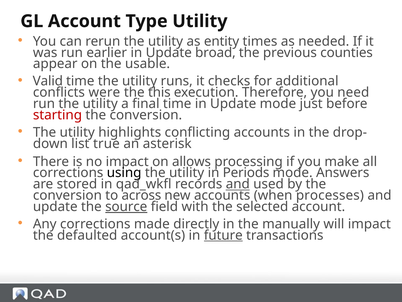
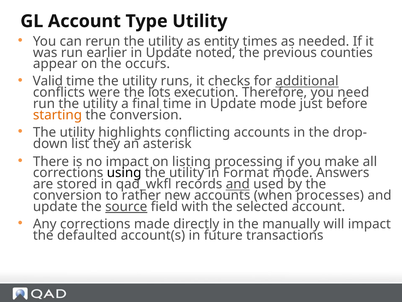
broad: broad -> noted
usable: usable -> occurs
additional underline: none -> present
this: this -> lots
starting colour: red -> orange
true: true -> they
allows: allows -> listing
Periods: Periods -> Format
across: across -> rather
future underline: present -> none
